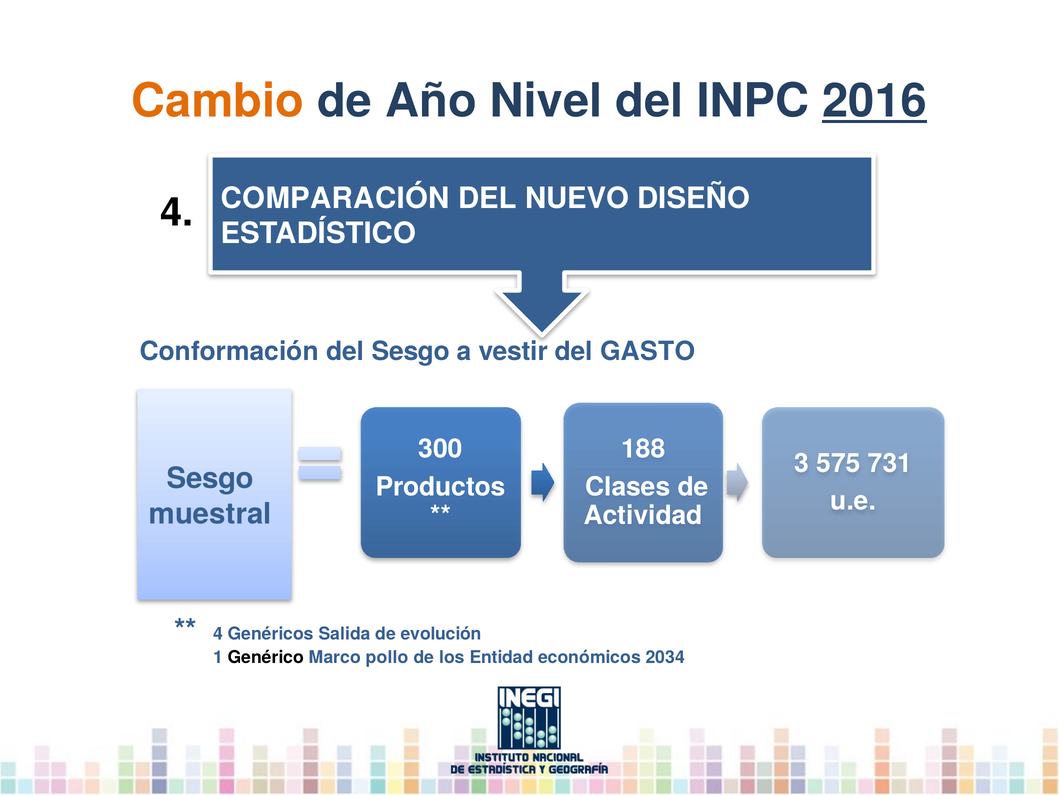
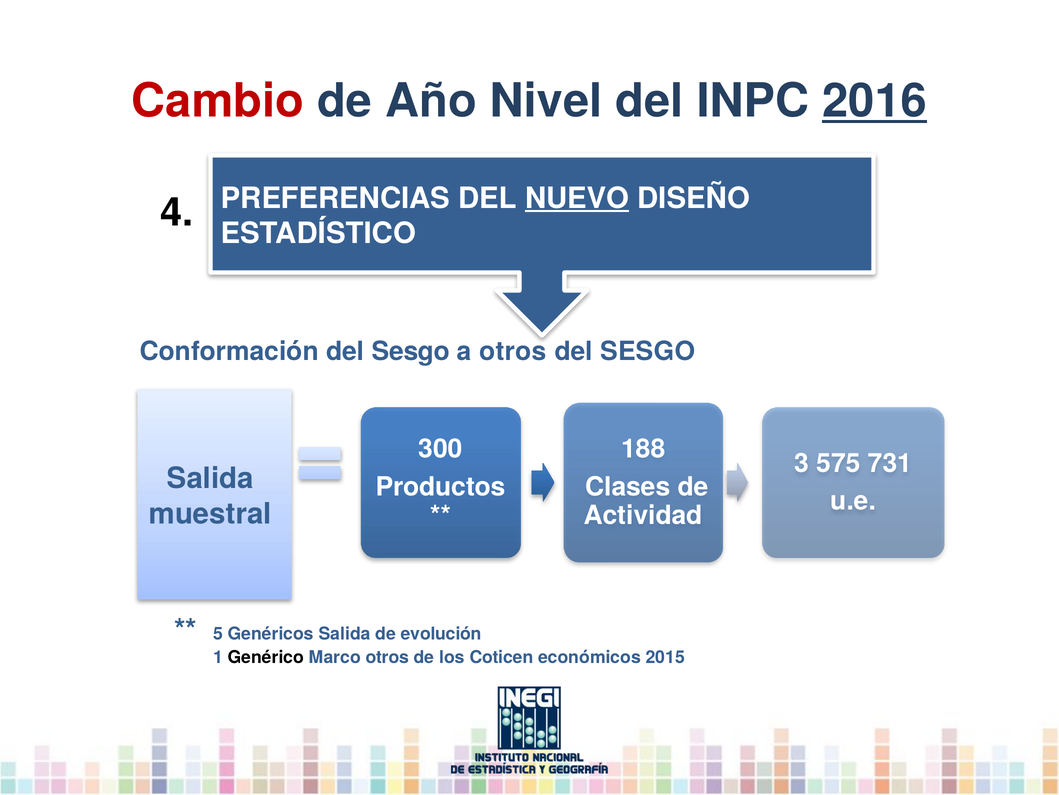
Cambio colour: orange -> red
COMPARACIÓN: COMPARACIÓN -> PREFERENCIAS
NUEVO underline: none -> present
a vestir: vestir -> otros
GASTO at (648, 351): GASTO -> SESGO
Sesgo at (210, 478): Sesgo -> Salida
4 at (218, 633): 4 -> 5
Marco pollo: pollo -> otros
Entidad: Entidad -> Coticen
2034: 2034 -> 2015
